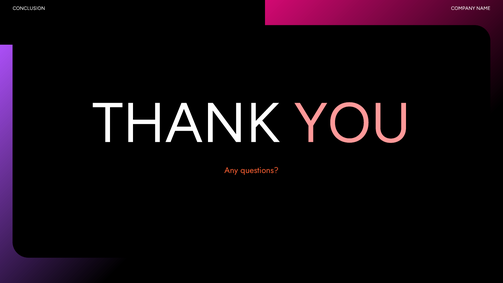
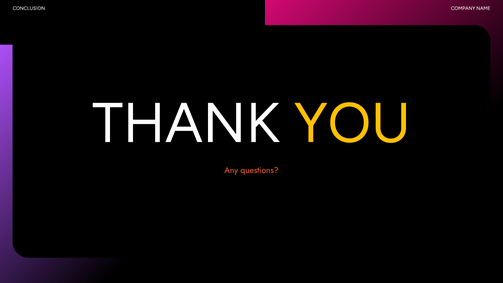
YOU colour: pink -> yellow
